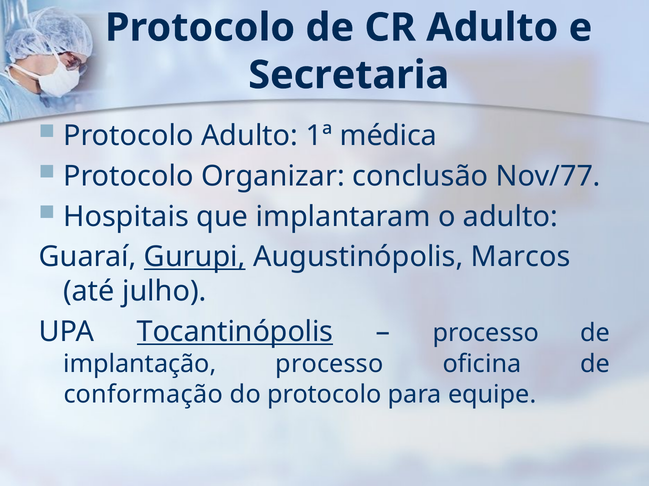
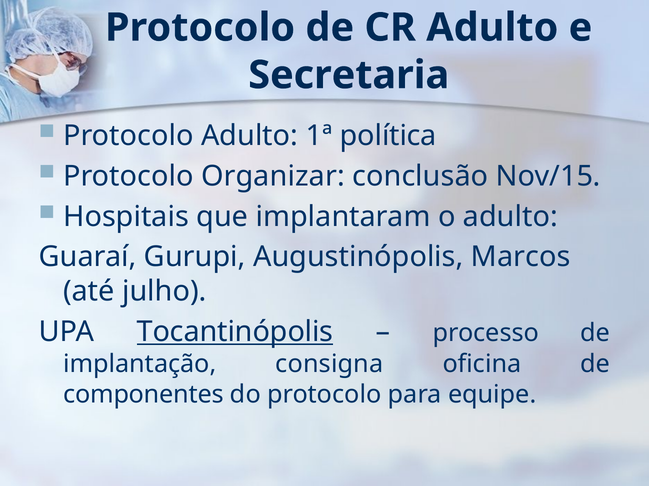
médica: médica -> política
Nov/77: Nov/77 -> Nov/15
Gurupi underline: present -> none
implantação processo: processo -> consigna
conformação: conformação -> componentes
